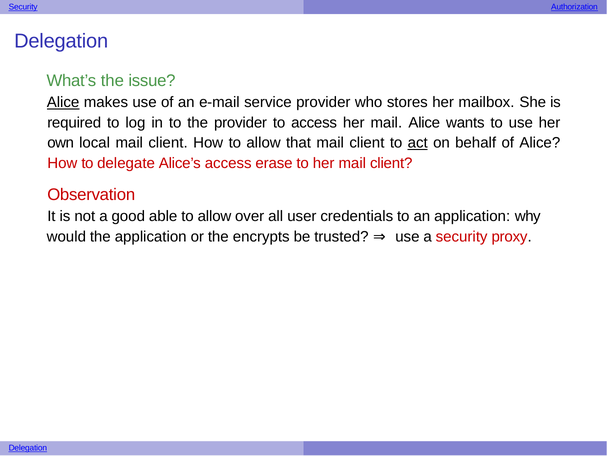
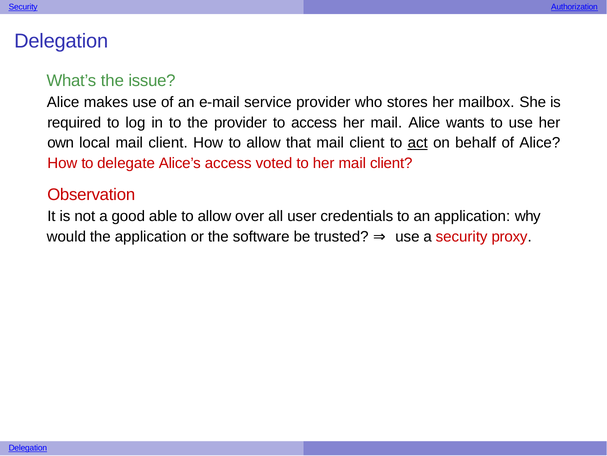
Alice at (63, 102) underline: present -> none
erase: erase -> voted
encrypts: encrypts -> software
